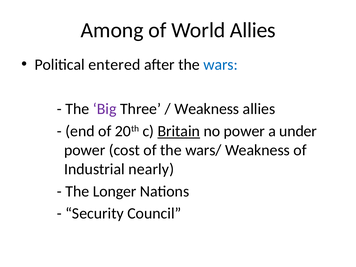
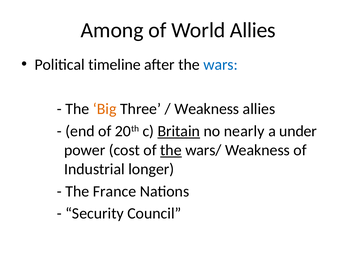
entered: entered -> timeline
Big colour: purple -> orange
no power: power -> nearly
the at (171, 150) underline: none -> present
nearly: nearly -> longer
Longer: Longer -> France
